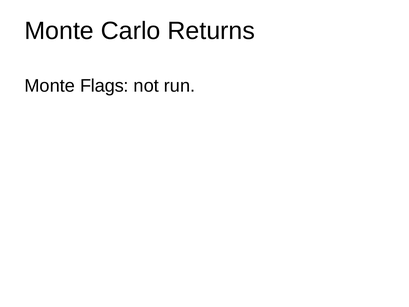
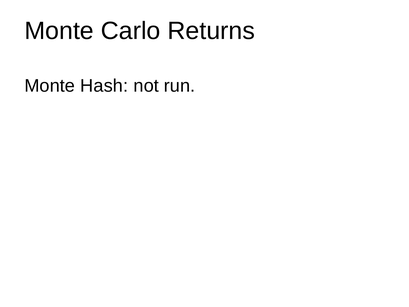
Flags: Flags -> Hash
